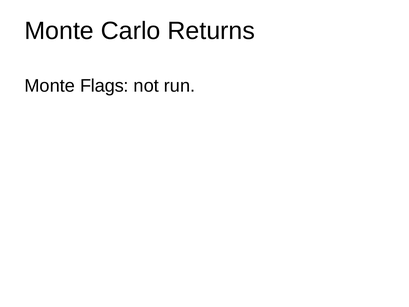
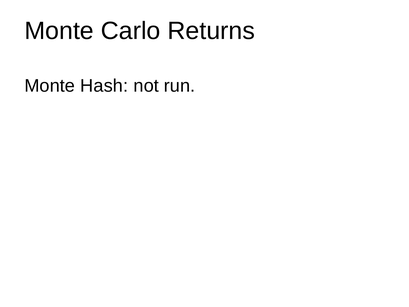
Flags: Flags -> Hash
